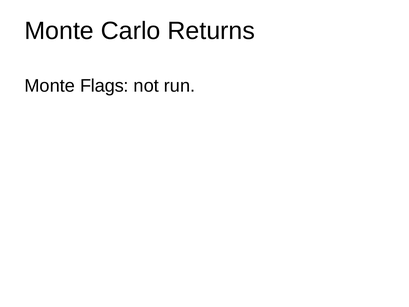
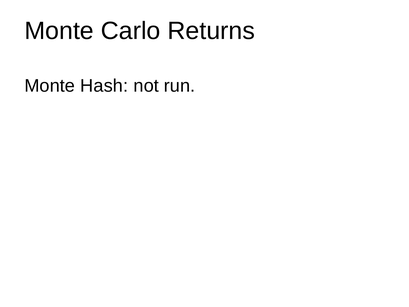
Flags: Flags -> Hash
